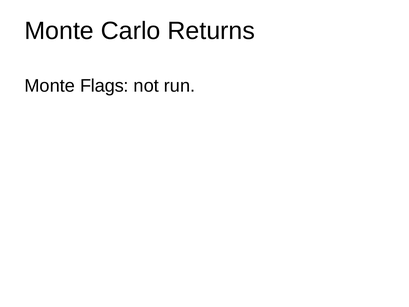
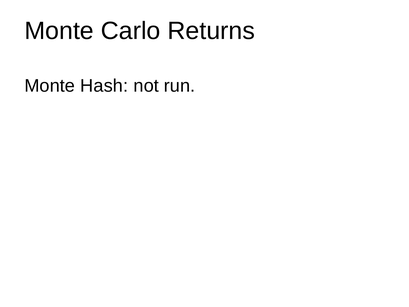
Flags: Flags -> Hash
